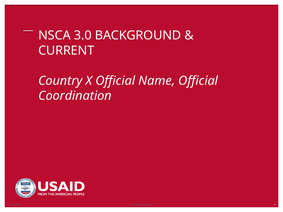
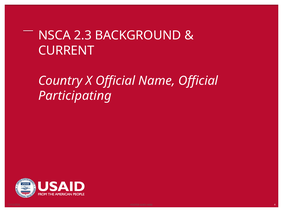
3.0: 3.0 -> 2.3
Coordination: Coordination -> Participating
